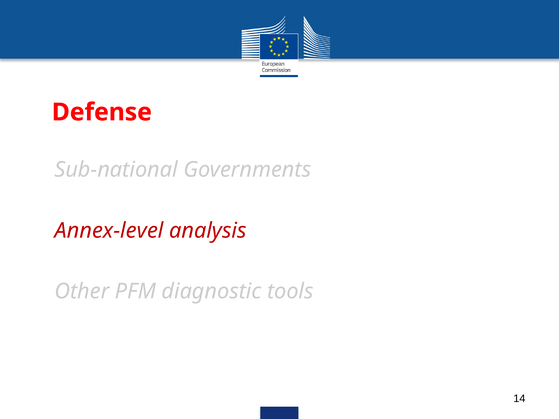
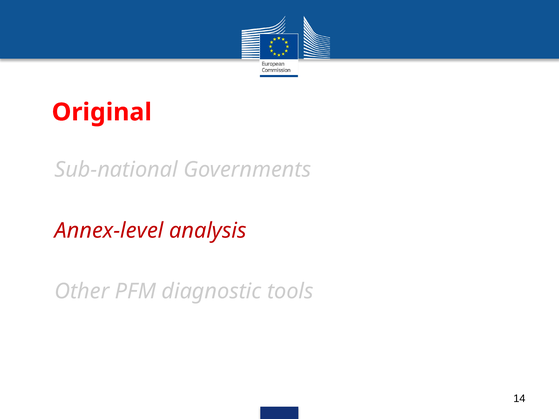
Defense: Defense -> Original
